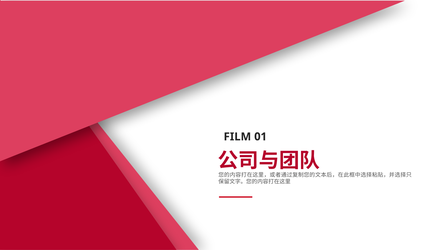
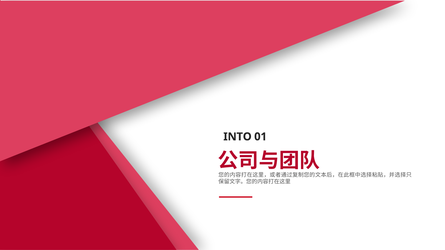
FILM: FILM -> INTO
